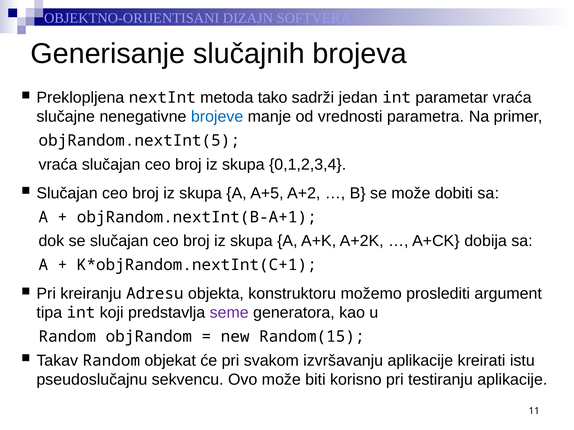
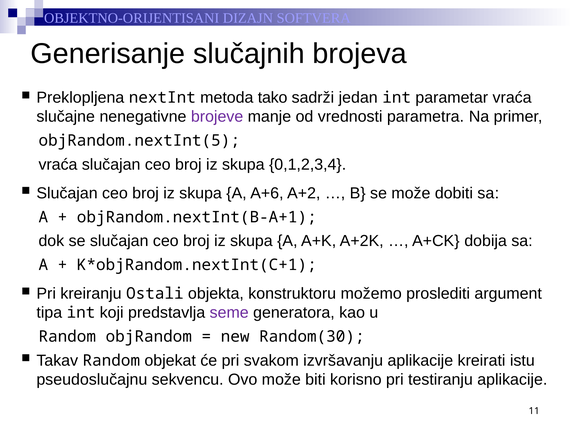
brojeve colour: blue -> purple
A+5: A+5 -> A+6
Adresu: Adresu -> Ostali
Random(15: Random(15 -> Random(30
